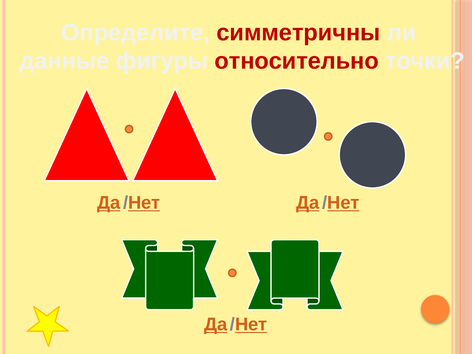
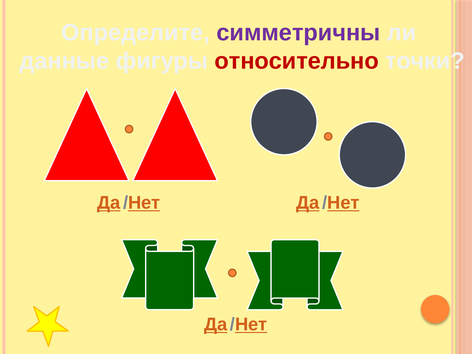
симметричны colour: red -> purple
